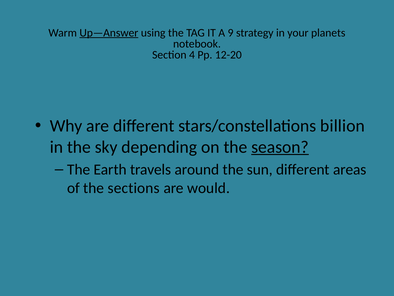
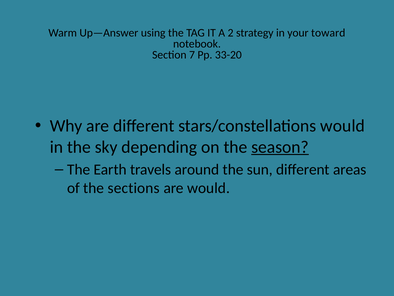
Up—Answer underline: present -> none
9: 9 -> 2
planets: planets -> toward
4: 4 -> 7
12-20: 12-20 -> 33-20
stars/constellations billion: billion -> would
